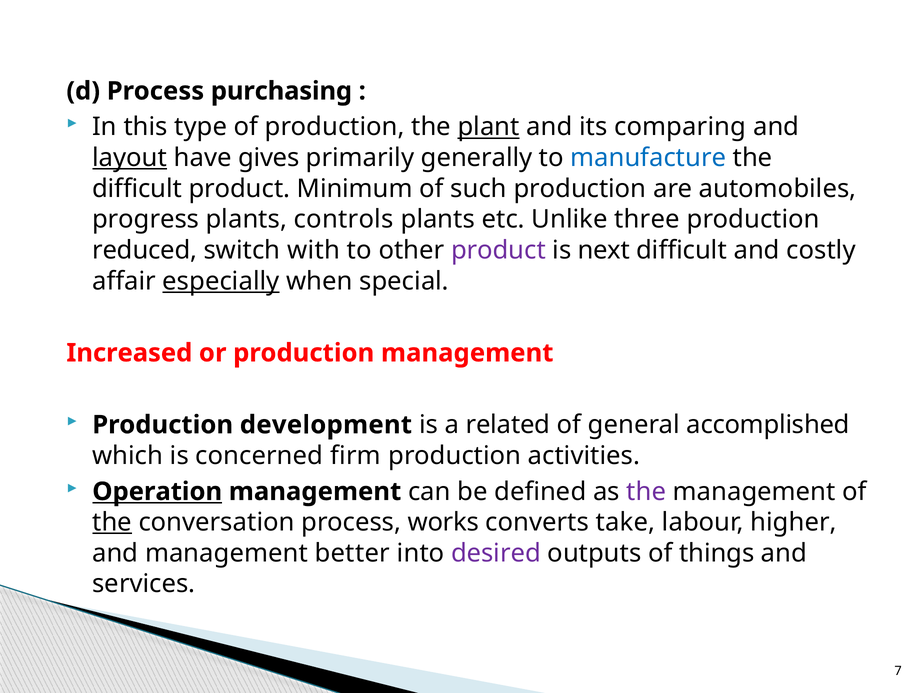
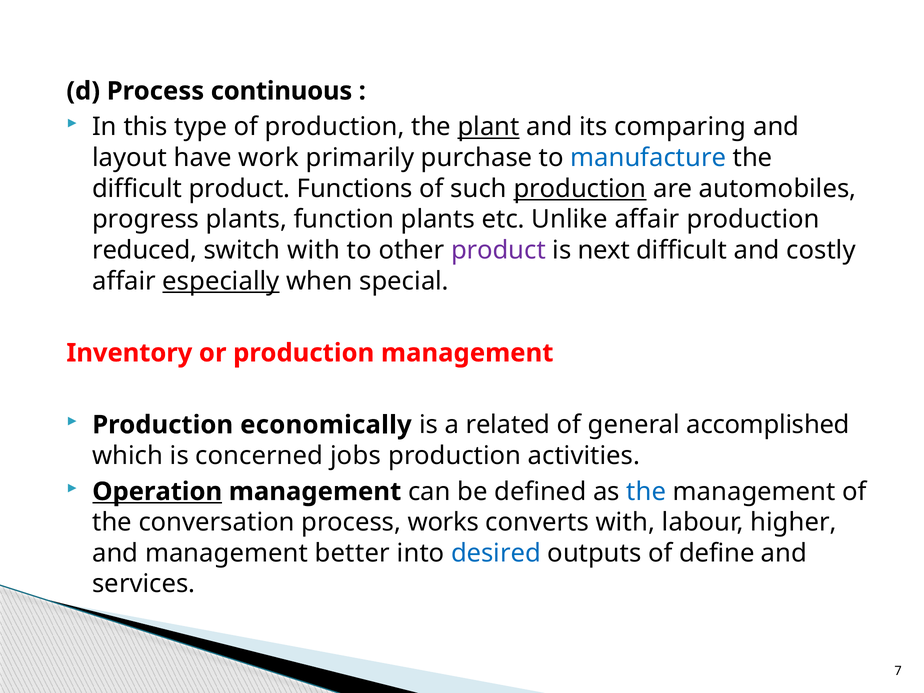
purchasing: purchasing -> continuous
layout underline: present -> none
gives: gives -> work
generally: generally -> purchase
Minimum: Minimum -> Functions
production at (580, 189) underline: none -> present
controls: controls -> function
Unlike three: three -> affair
Increased: Increased -> Inventory
development: development -> economically
firm: firm -> jobs
the at (646, 492) colour: purple -> blue
the at (112, 522) underline: present -> none
converts take: take -> with
desired colour: purple -> blue
things: things -> define
